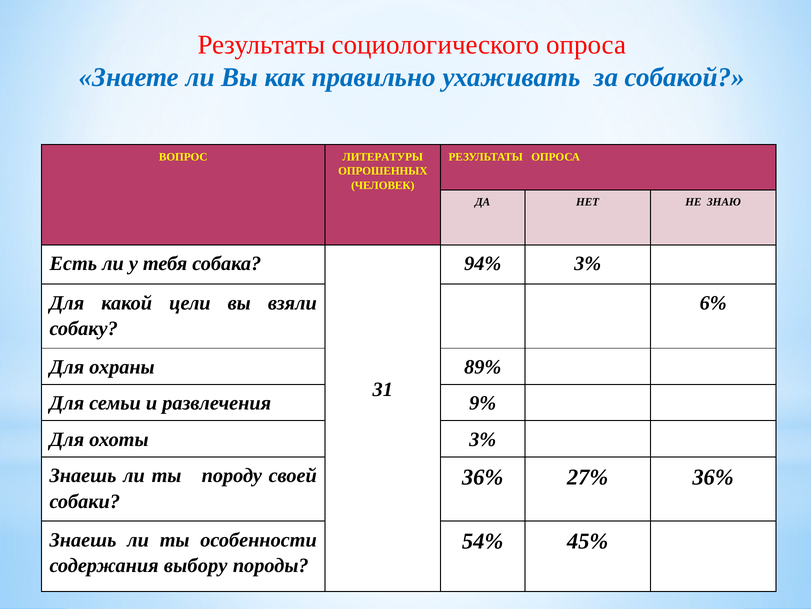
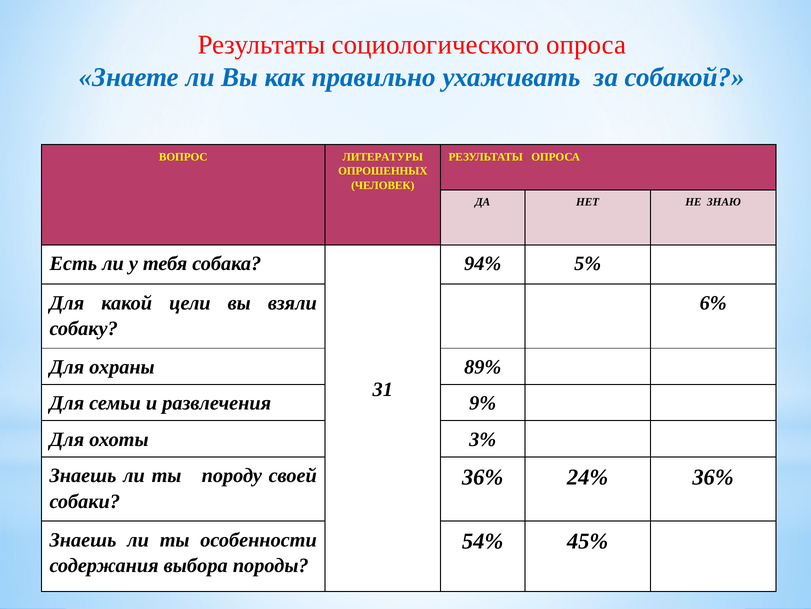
94% 3%: 3% -> 5%
27%: 27% -> 24%
выбору: выбору -> выбора
